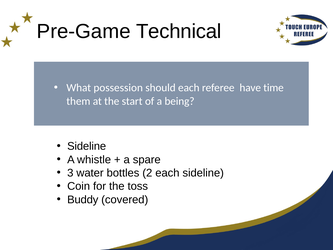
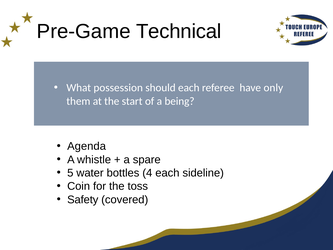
time: time -> only
Sideline at (87, 146): Sideline -> Agenda
3: 3 -> 5
2: 2 -> 4
Buddy: Buddy -> Safety
